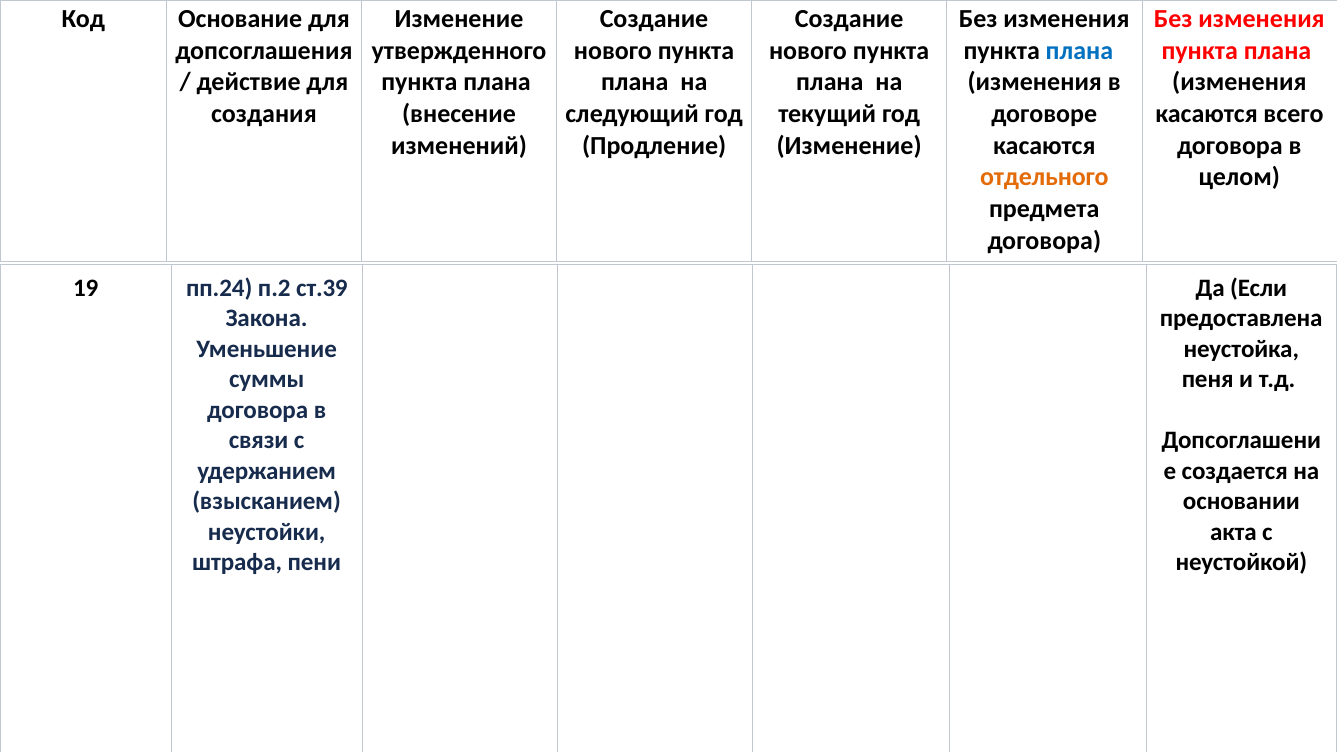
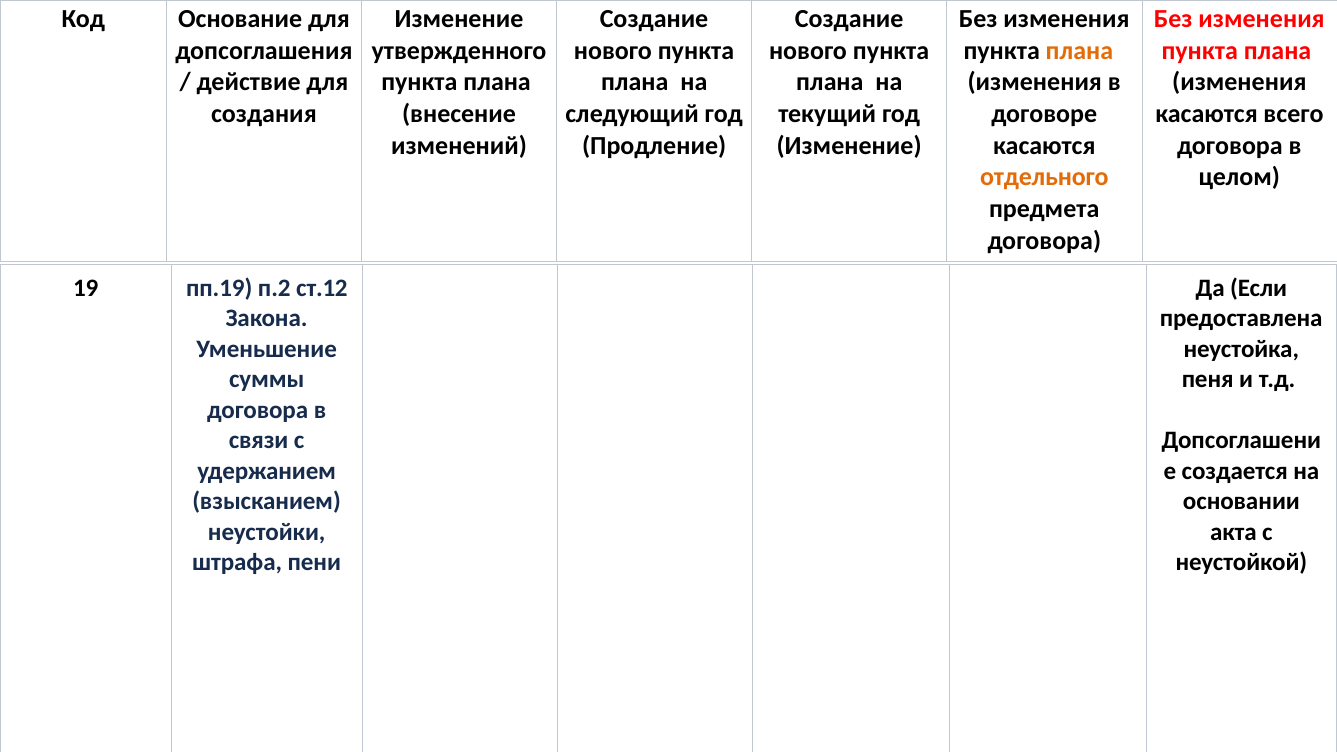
плана at (1079, 51) colour: blue -> orange
пп.24: пп.24 -> пп.19
ст.39: ст.39 -> ст.12
